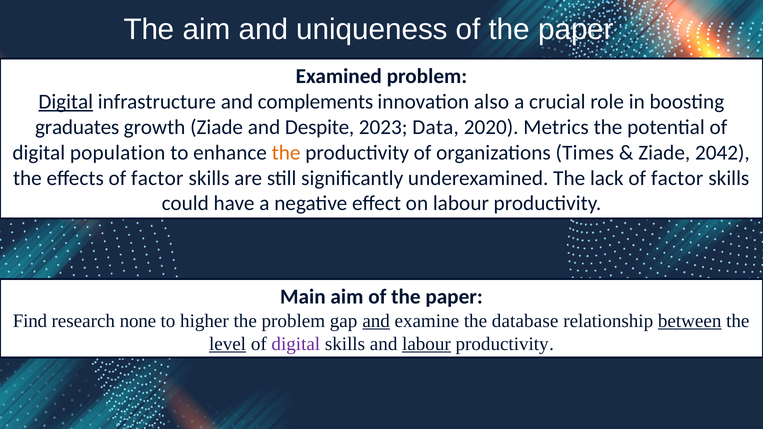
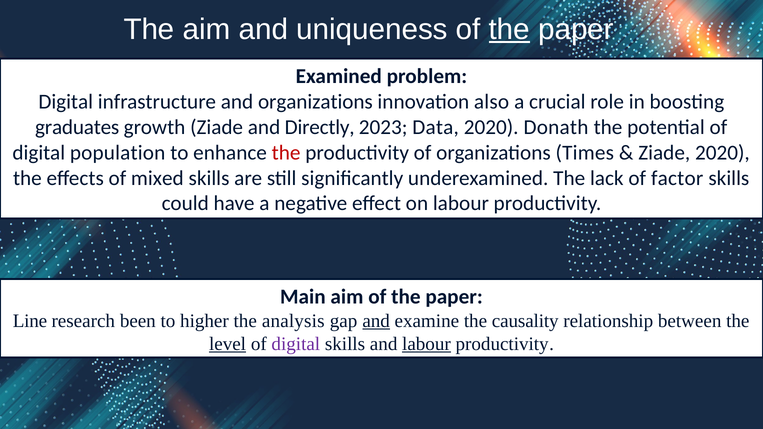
the at (509, 29) underline: none -> present
Digital at (66, 102) underline: present -> none
and complements: complements -> organizations
Despite: Despite -> Directly
Metrics: Metrics -> Donath
the at (286, 153) colour: orange -> red
Ziade 2042: 2042 -> 2020
effects of factor: factor -> mixed
Find: Find -> Line
none: none -> been
the problem: problem -> analysis
database: database -> causality
between underline: present -> none
